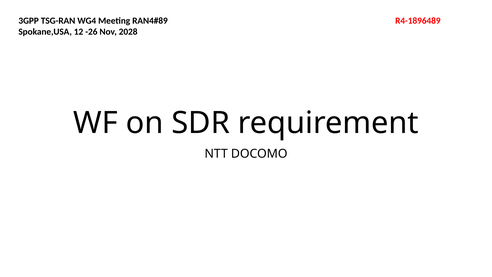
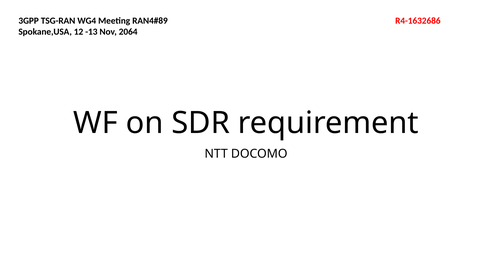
R4-1896489: R4-1896489 -> R4-1632686
-26: -26 -> -13
2028: 2028 -> 2064
